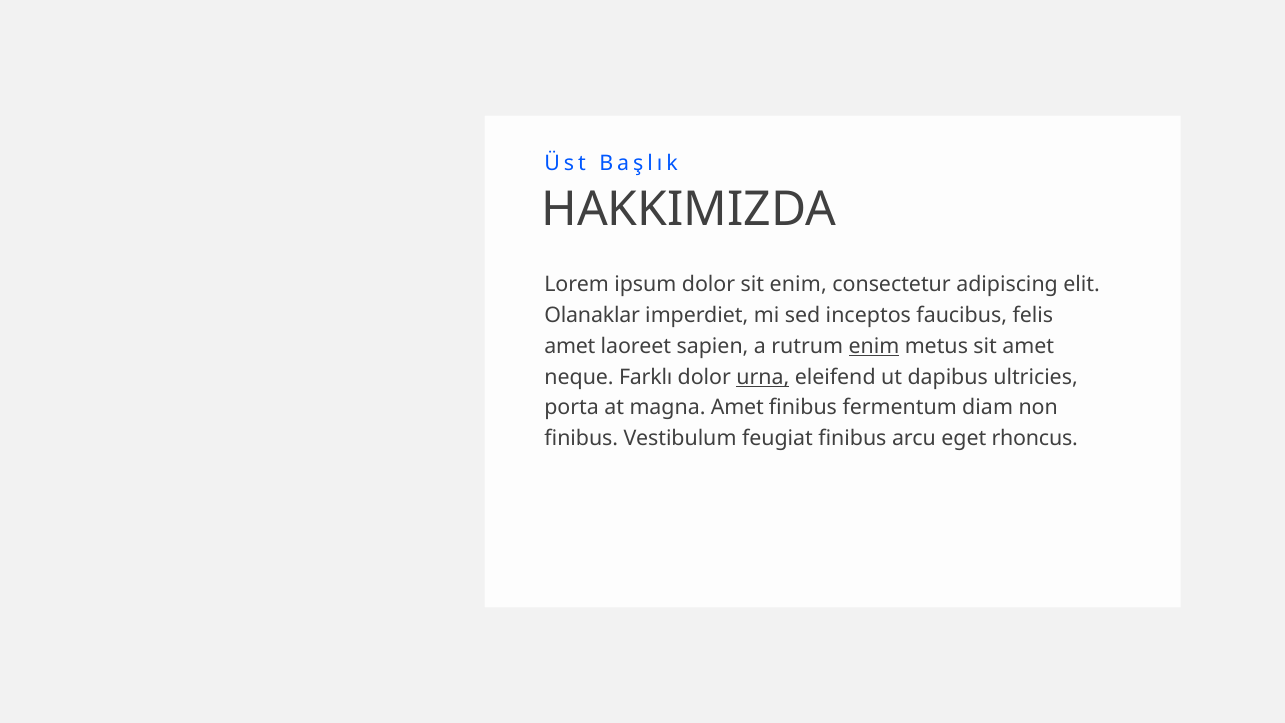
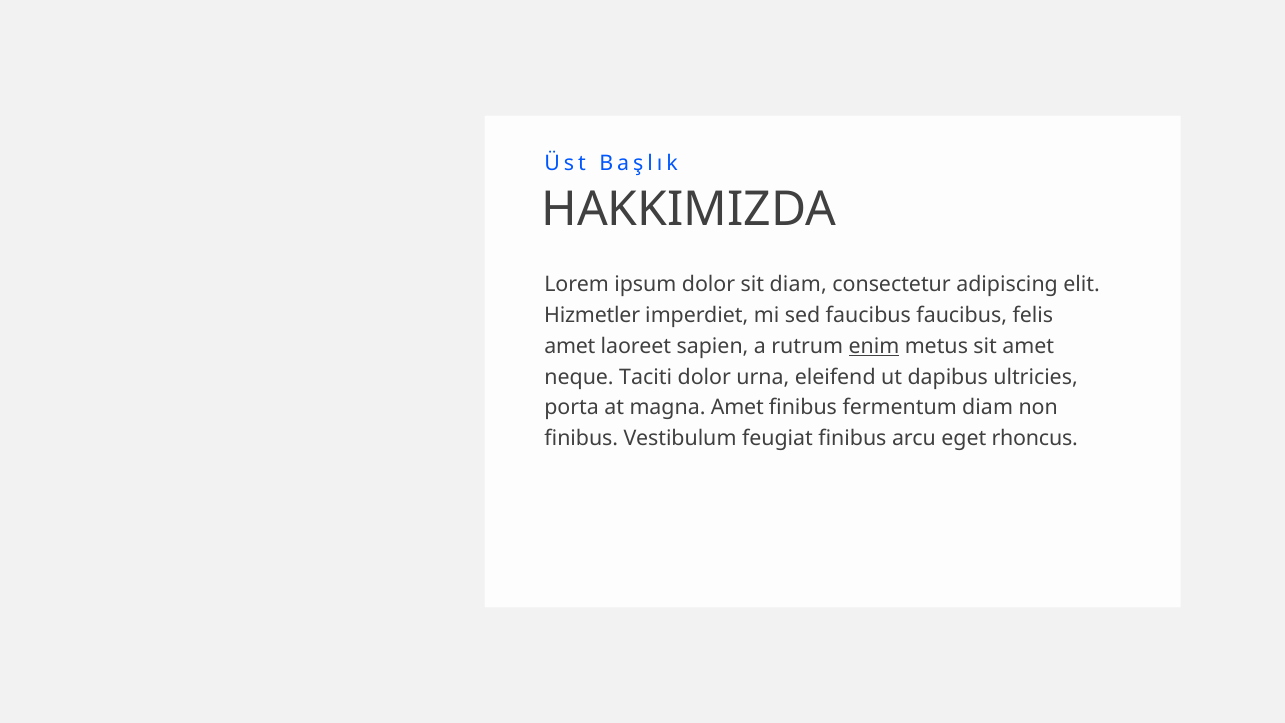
sit enim: enim -> diam
Olanaklar: Olanaklar -> Hizmetler
sed inceptos: inceptos -> faucibus
Farklı: Farklı -> Taciti
urna underline: present -> none
